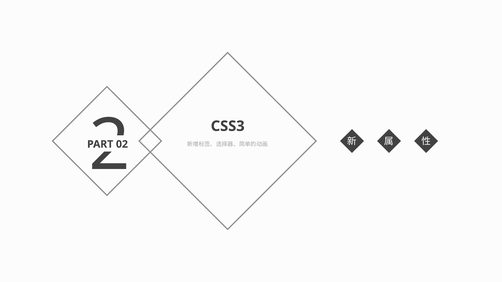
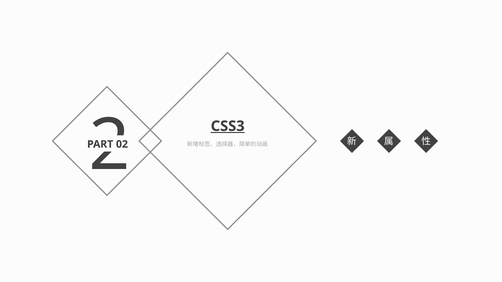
CSS3 underline: none -> present
